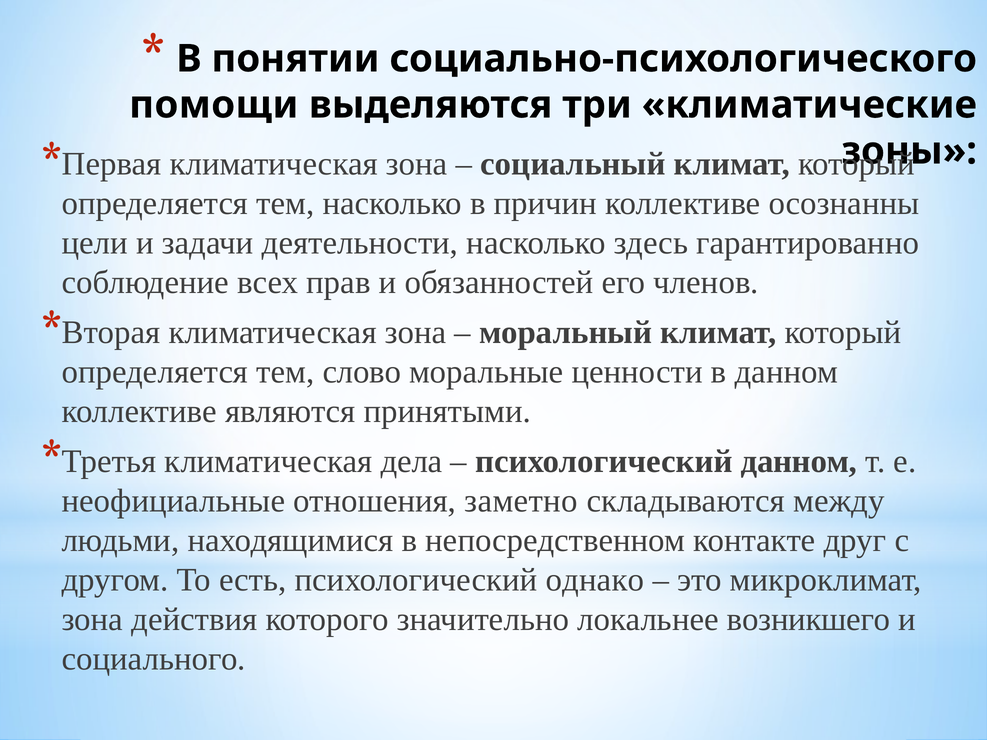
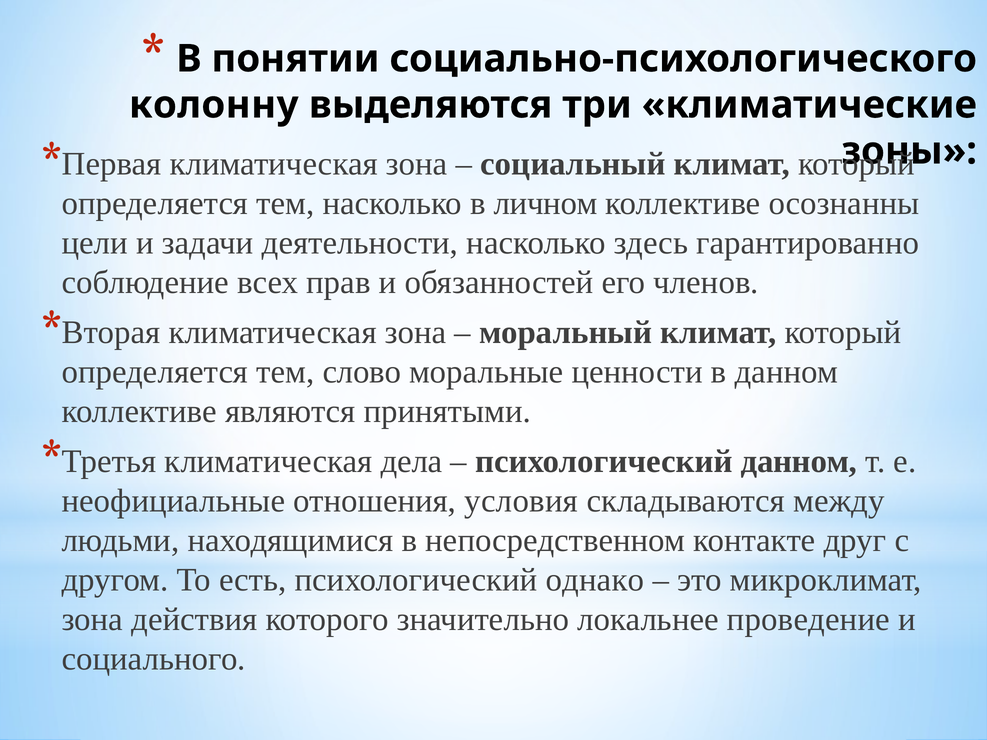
помощи: помощи -> колонну
причин: причин -> личном
заметно: заметно -> условия
возникшего: возникшего -> проведение
